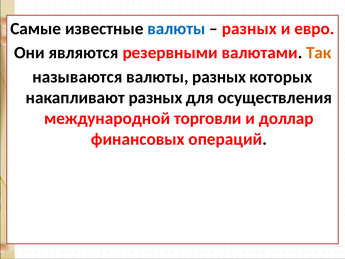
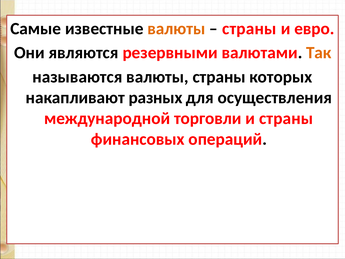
валюты at (176, 29) colour: blue -> orange
разных at (249, 29): разных -> страны
валюты разных: разных -> страны
и доллар: доллар -> страны
